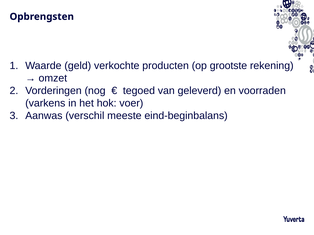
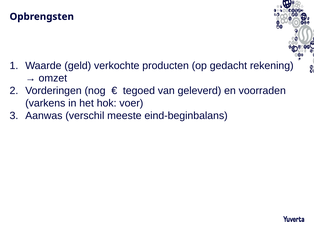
grootste: grootste -> gedacht
